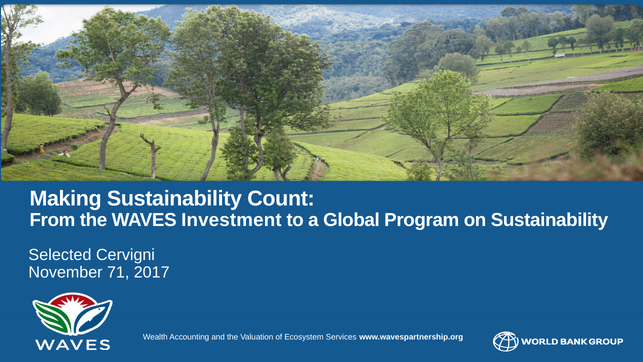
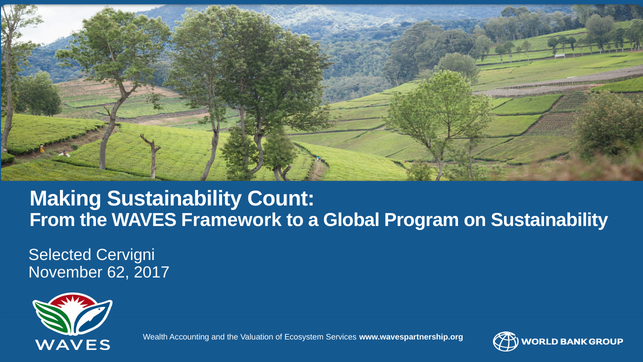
Investment: Investment -> Framework
71: 71 -> 62
